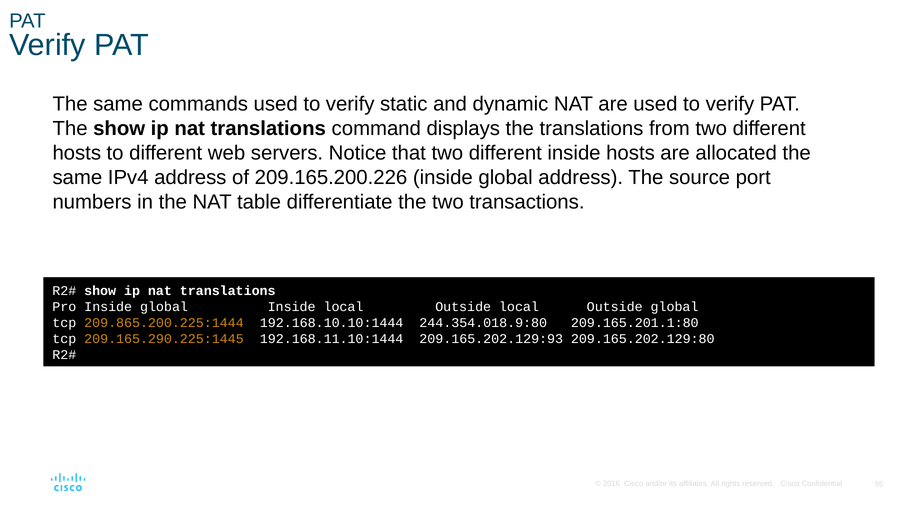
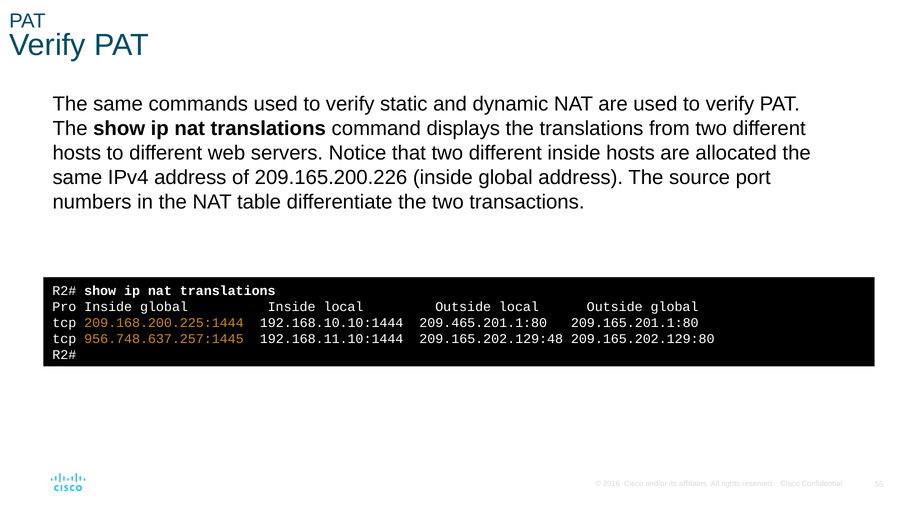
209.865.200.225:1444: 209.865.200.225:1444 -> 209.168.200.225:1444
244.354.018.9:80: 244.354.018.9:80 -> 209.465.201.1:80
209.165.290.225:1445: 209.165.290.225:1445 -> 956.748.637.257:1445
209.165.202.129:93: 209.165.202.129:93 -> 209.165.202.129:48
